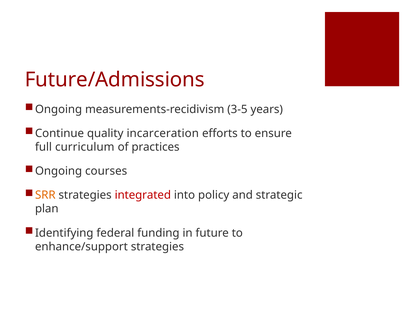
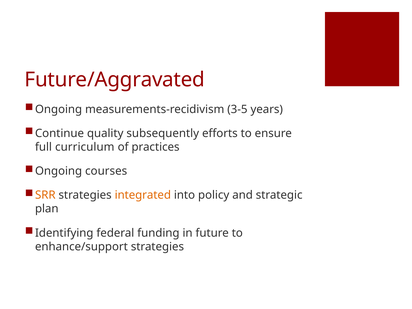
Future/Admissions: Future/Admissions -> Future/Aggravated
incarceration: incarceration -> subsequently
integrated colour: red -> orange
